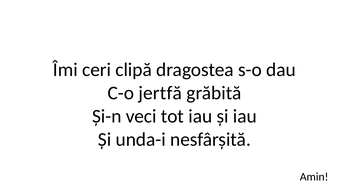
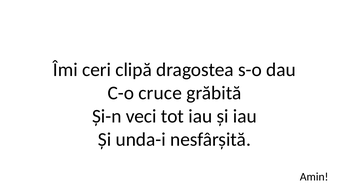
jertfă: jertfă -> cruce
